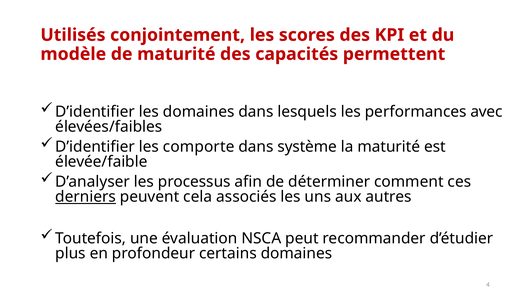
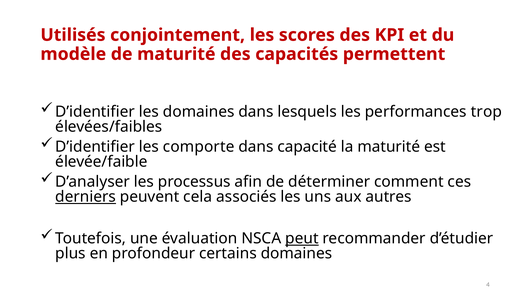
avec: avec -> trop
système: système -> capacité
peut underline: none -> present
